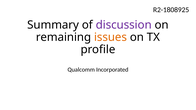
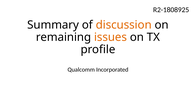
discussion colour: purple -> orange
